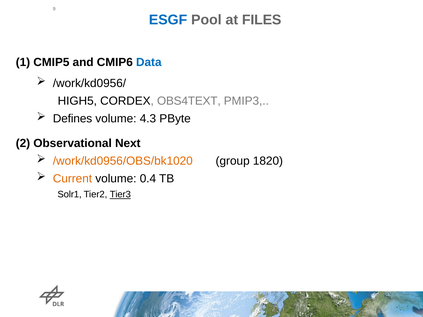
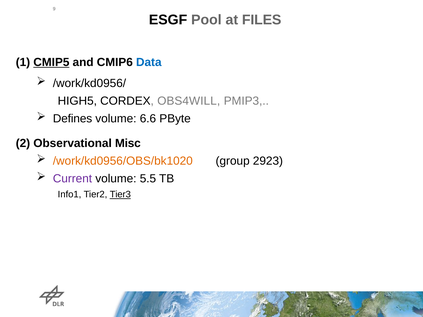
ESGF colour: blue -> black
CMIP5 underline: none -> present
OBS4TEXT: OBS4TEXT -> OBS4WILL
4.3: 4.3 -> 6.6
Next: Next -> Misc
1820: 1820 -> 2923
Current colour: orange -> purple
0.4: 0.4 -> 5.5
Solr1: Solr1 -> Info1
